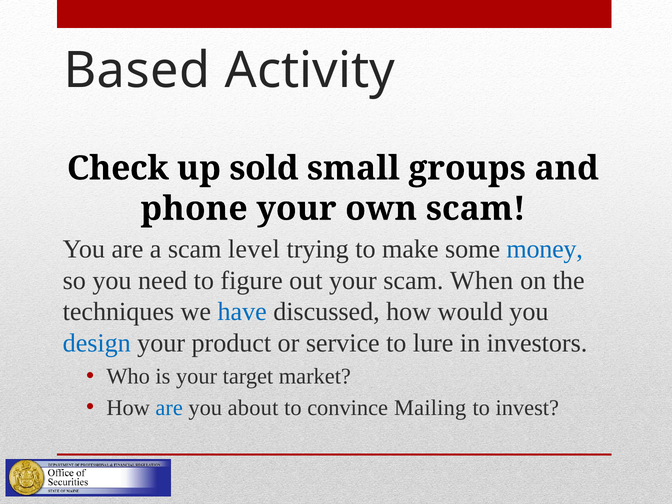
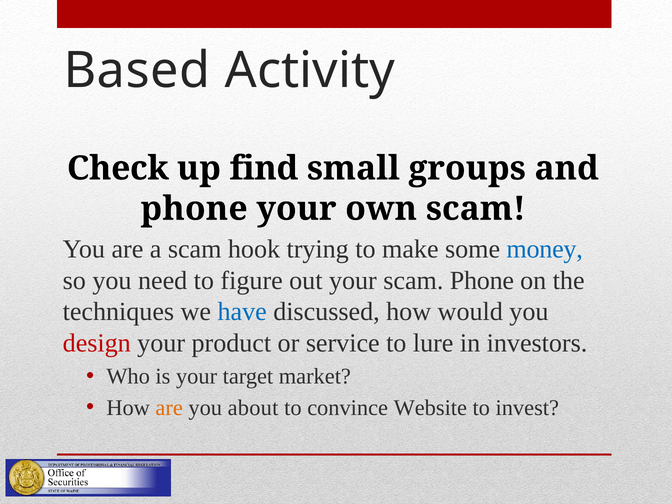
sold: sold -> find
level: level -> hook
scam When: When -> Phone
design colour: blue -> red
are at (169, 408) colour: blue -> orange
Mailing: Mailing -> Website
